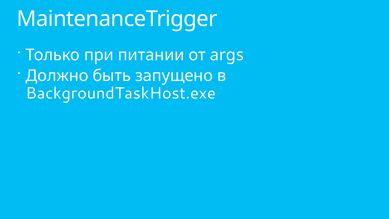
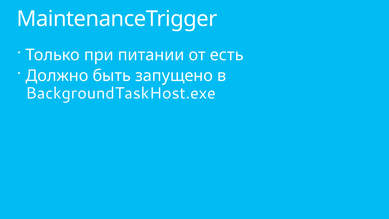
args: args -> есть
